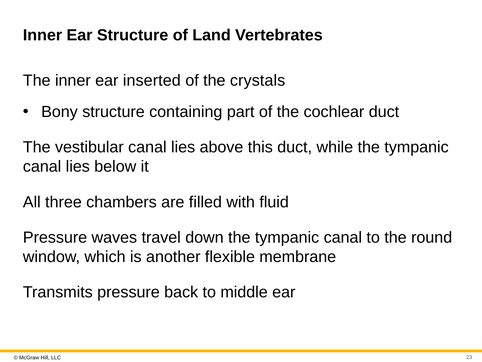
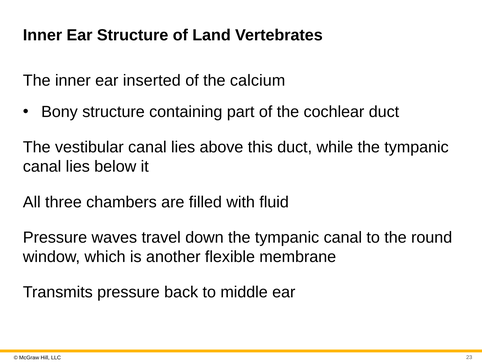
crystals: crystals -> calcium
